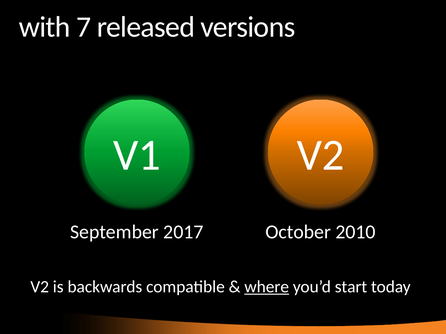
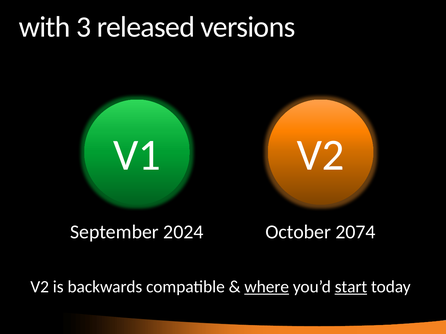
7: 7 -> 3
2017: 2017 -> 2024
2010: 2010 -> 2074
start underline: none -> present
